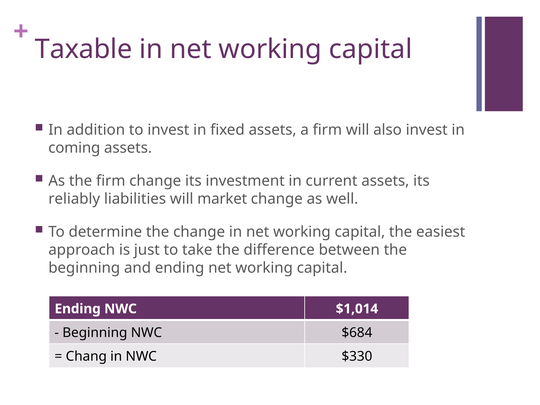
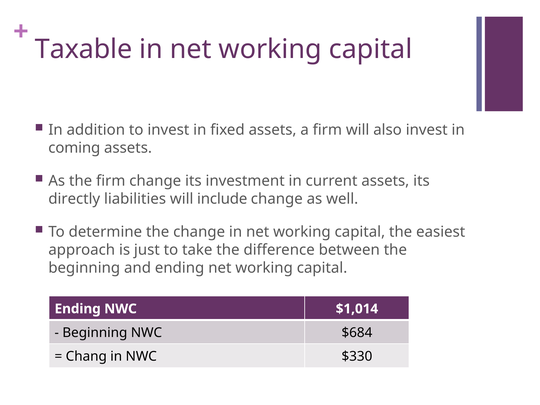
reliably: reliably -> directly
market: market -> include
